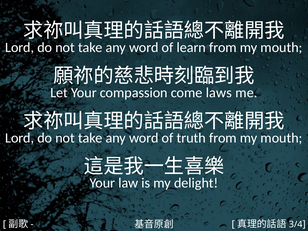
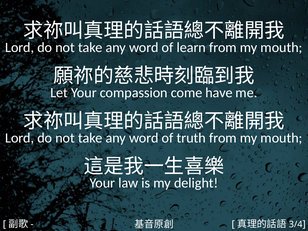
laws: laws -> have
